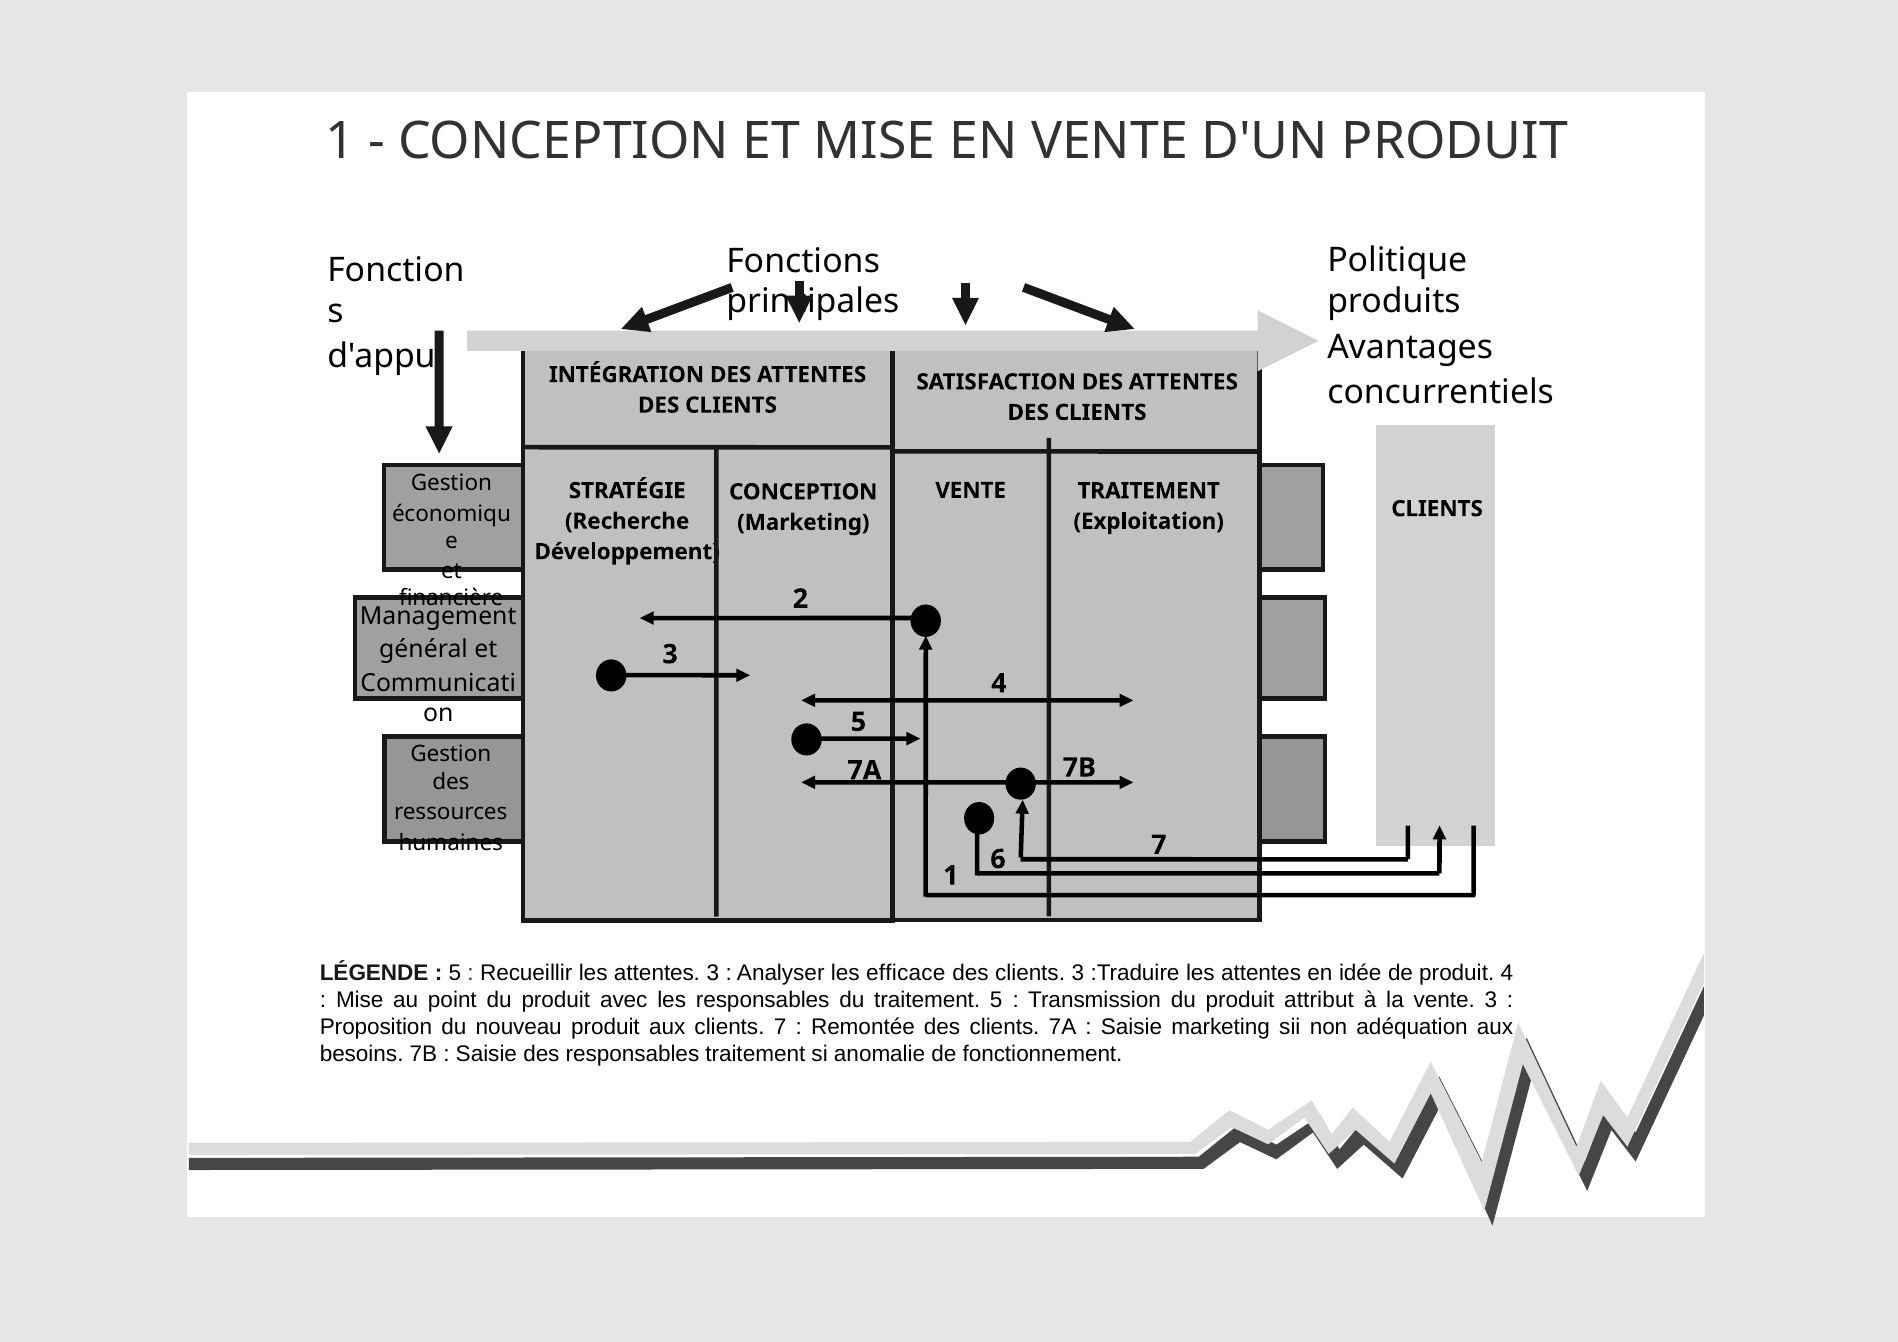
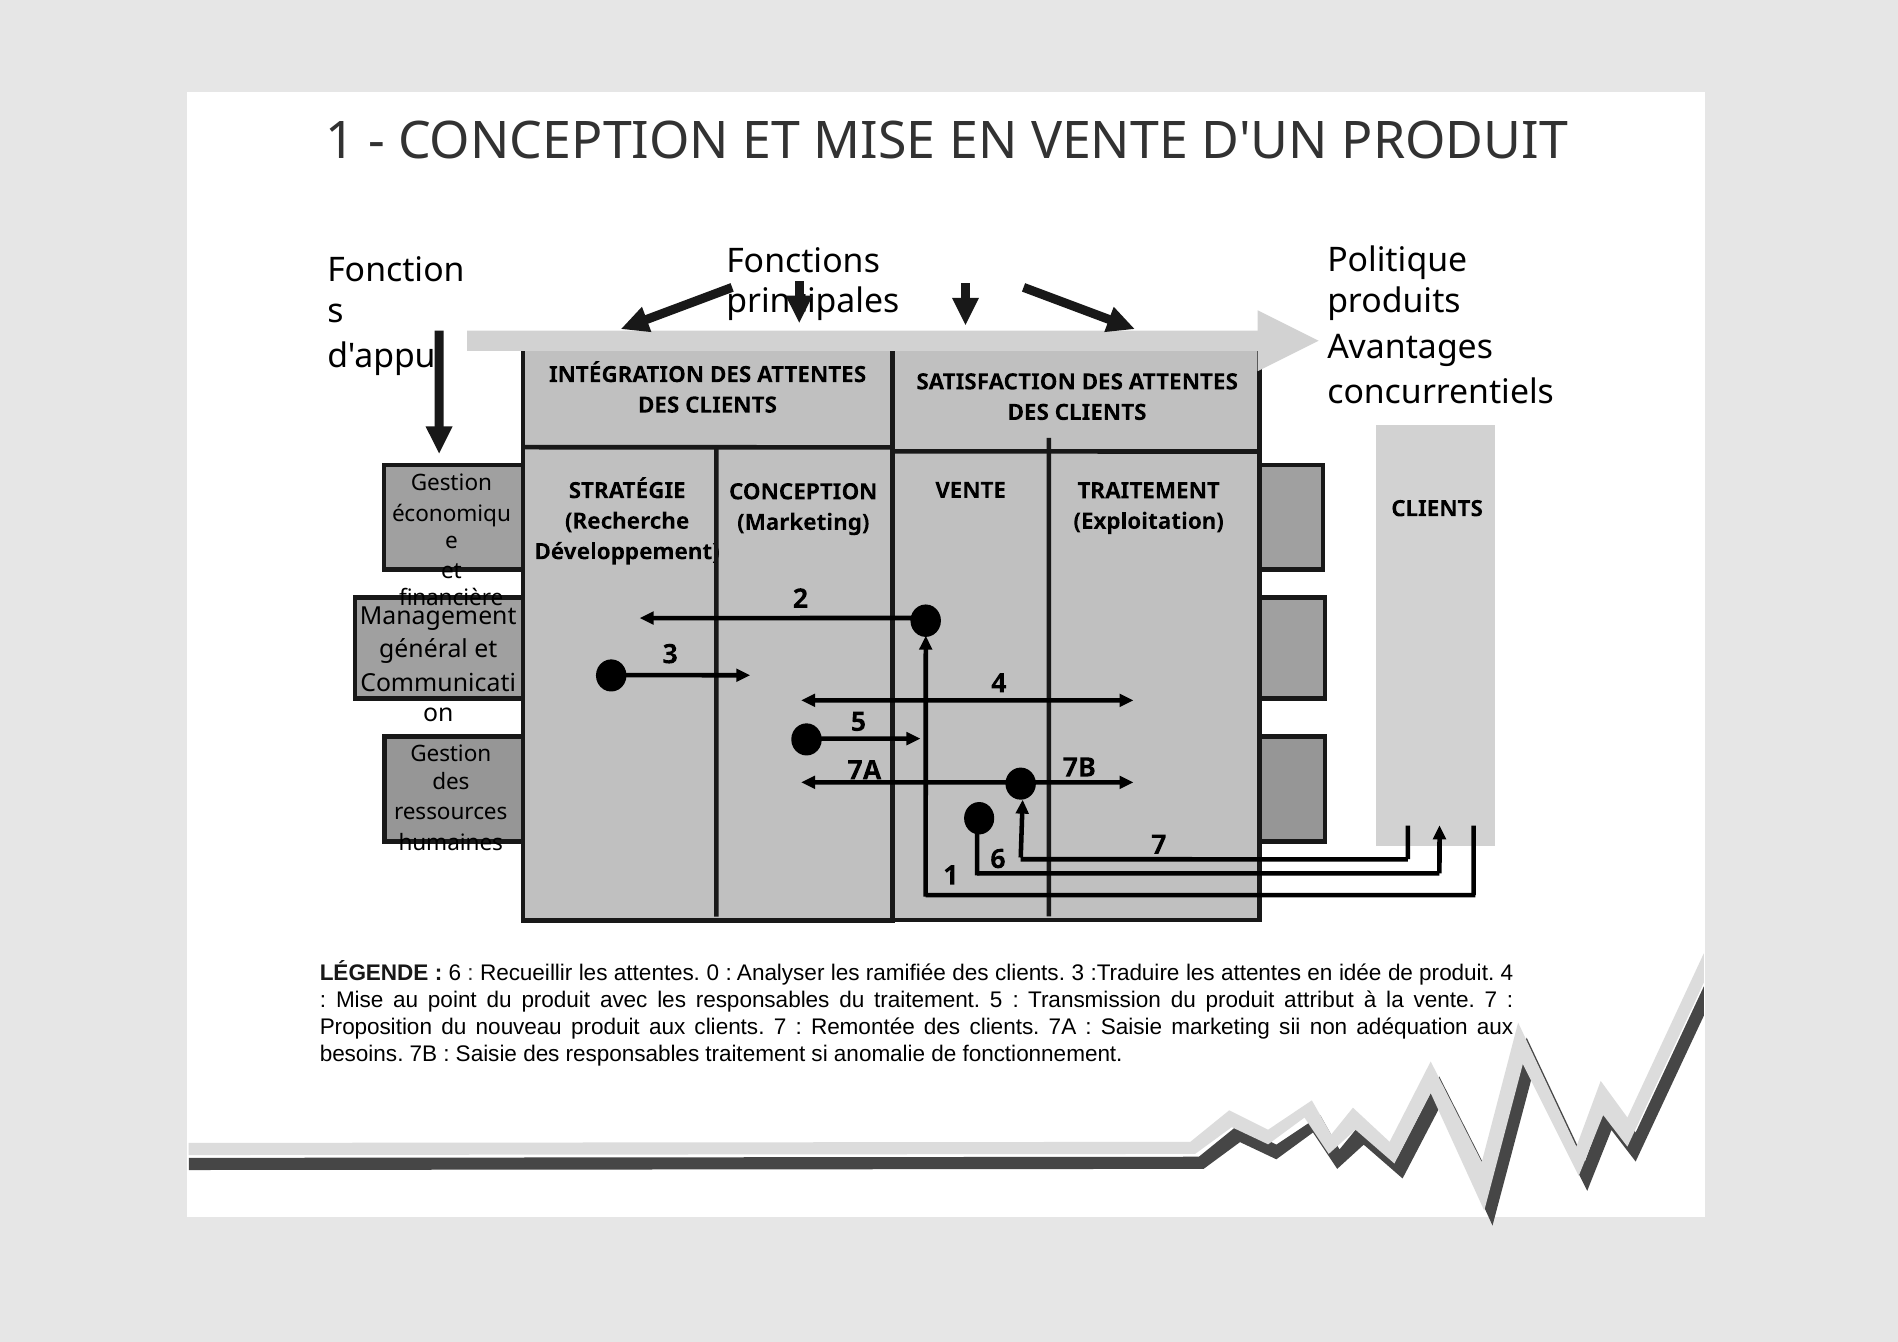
5 at (455, 973): 5 -> 6
attentes 3: 3 -> 0
efficace: efficace -> ramifiée
vente 3: 3 -> 7
